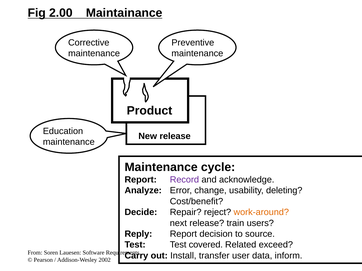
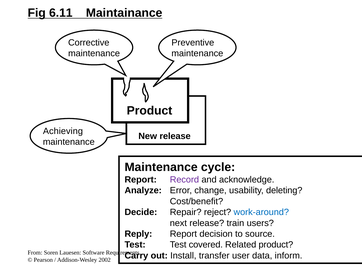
2.00: 2.00 -> 6.11
Education: Education -> Achieving
work-around colour: orange -> blue
Related exceed: exceed -> product
